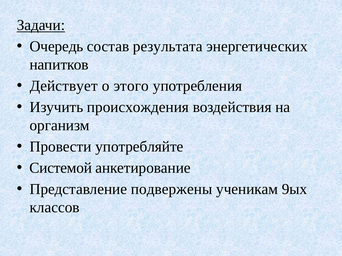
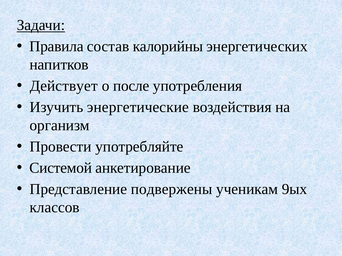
Очередь: Очередь -> Правила
результата: результата -> калорийны
этого: этого -> после
происхождения: происхождения -> энергетические
